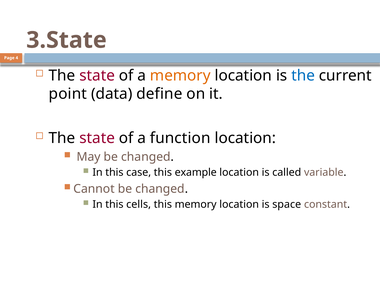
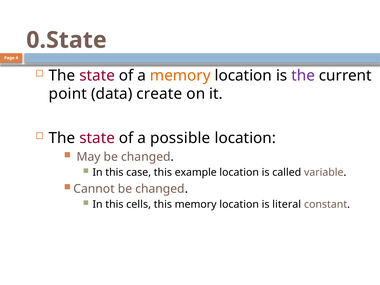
3.State: 3.State -> 0.State
the at (303, 75) colour: blue -> purple
define: define -> create
function: function -> possible
space: space -> literal
